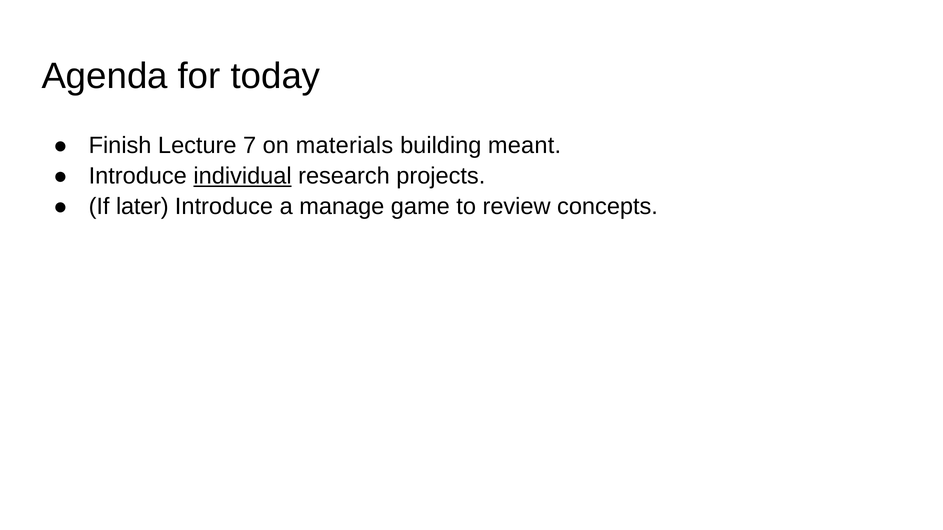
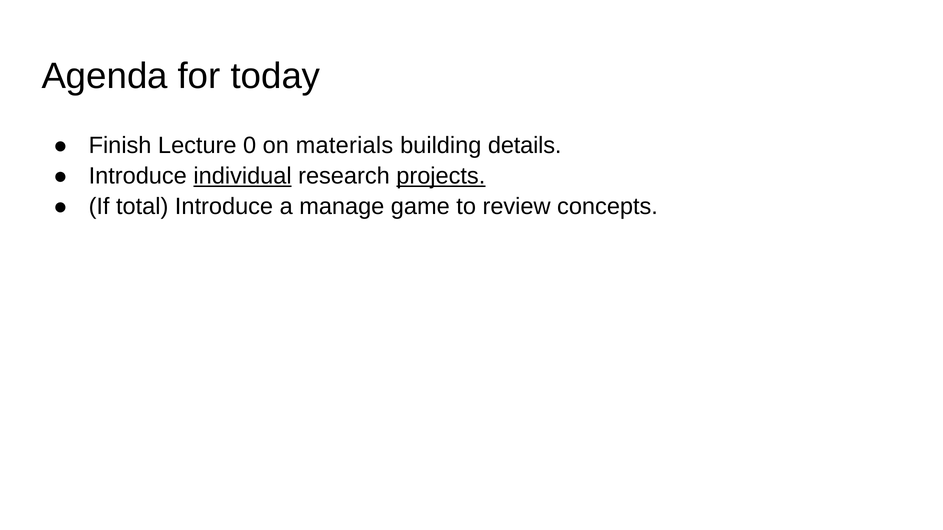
7: 7 -> 0
meant: meant -> details
projects underline: none -> present
later: later -> total
